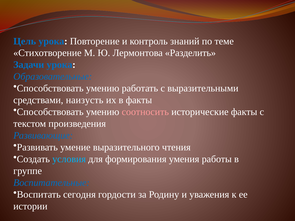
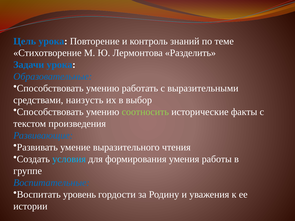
в факты: факты -> выбор
соотносить colour: pink -> light green
сегодня: сегодня -> уровень
